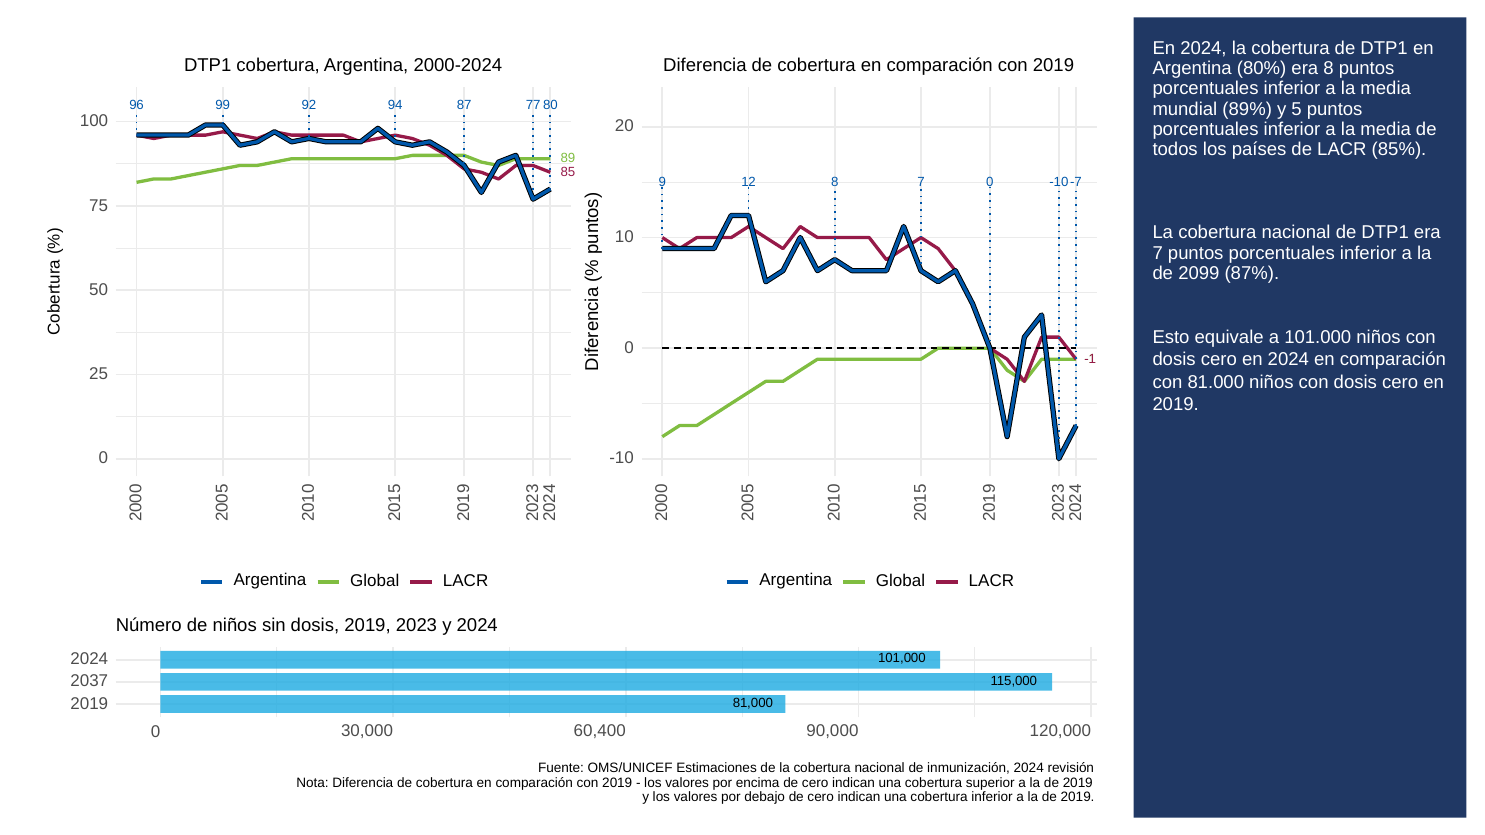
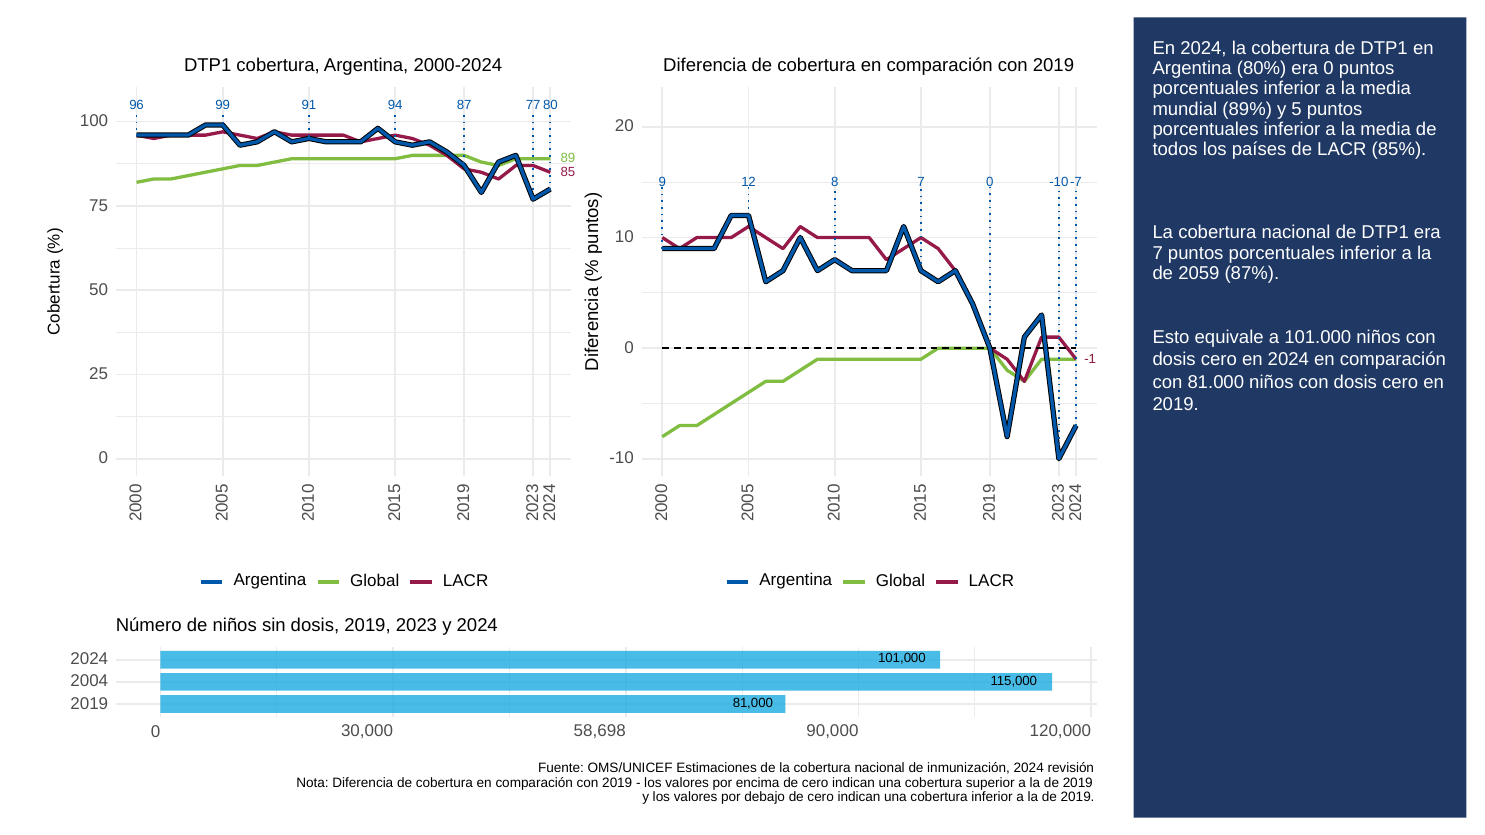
era 8: 8 -> 0
92: 92 -> 91
2099: 2099 -> 2059
2037: 2037 -> 2004
60,400: 60,400 -> 58,698
